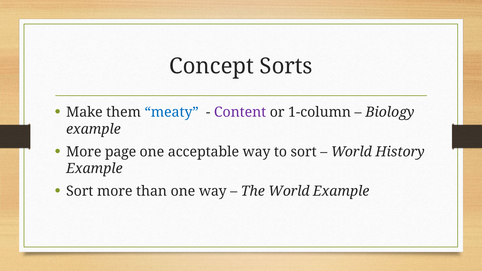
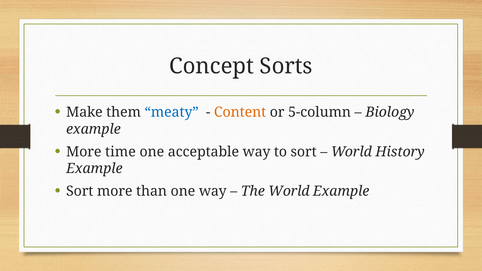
Content colour: purple -> orange
1-column: 1-column -> 5-column
page: page -> time
